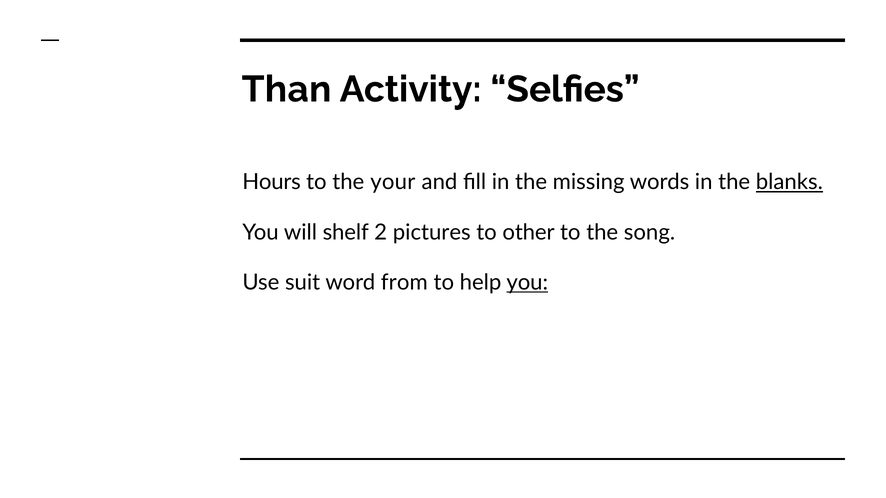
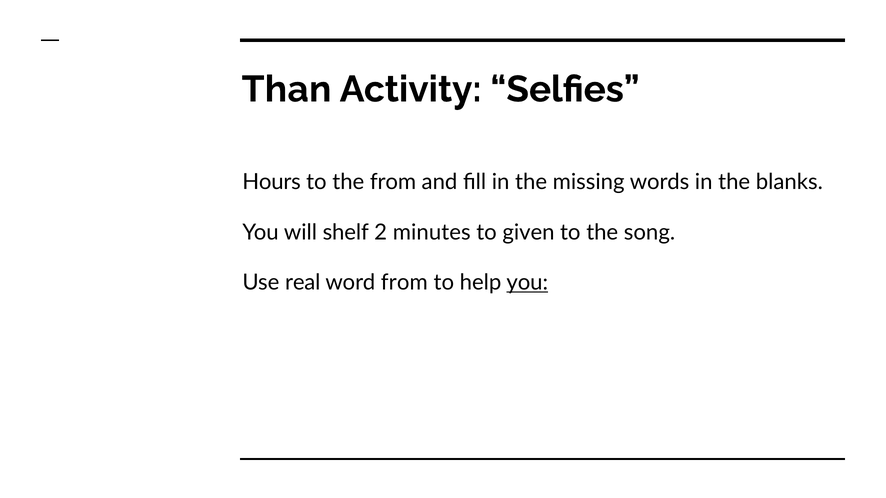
the your: your -> from
blanks underline: present -> none
pictures: pictures -> minutes
other: other -> given
suit: suit -> real
